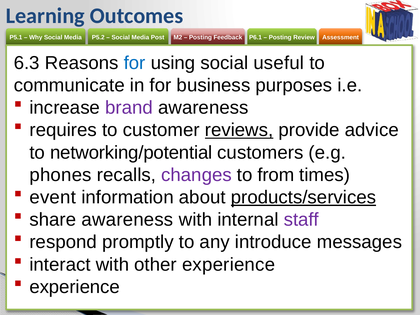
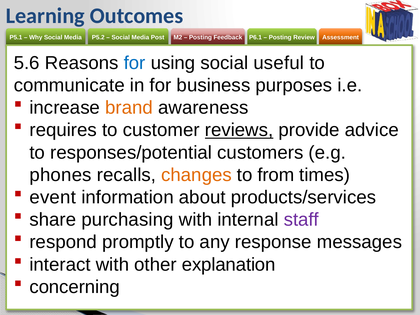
6.3: 6.3 -> 5.6
brand colour: purple -> orange
networking/potential: networking/potential -> responses/potential
changes colour: purple -> orange
products/services underline: present -> none
share awareness: awareness -> purchasing
introduce: introduce -> response
other experience: experience -> explanation
experience at (75, 287): experience -> concerning
